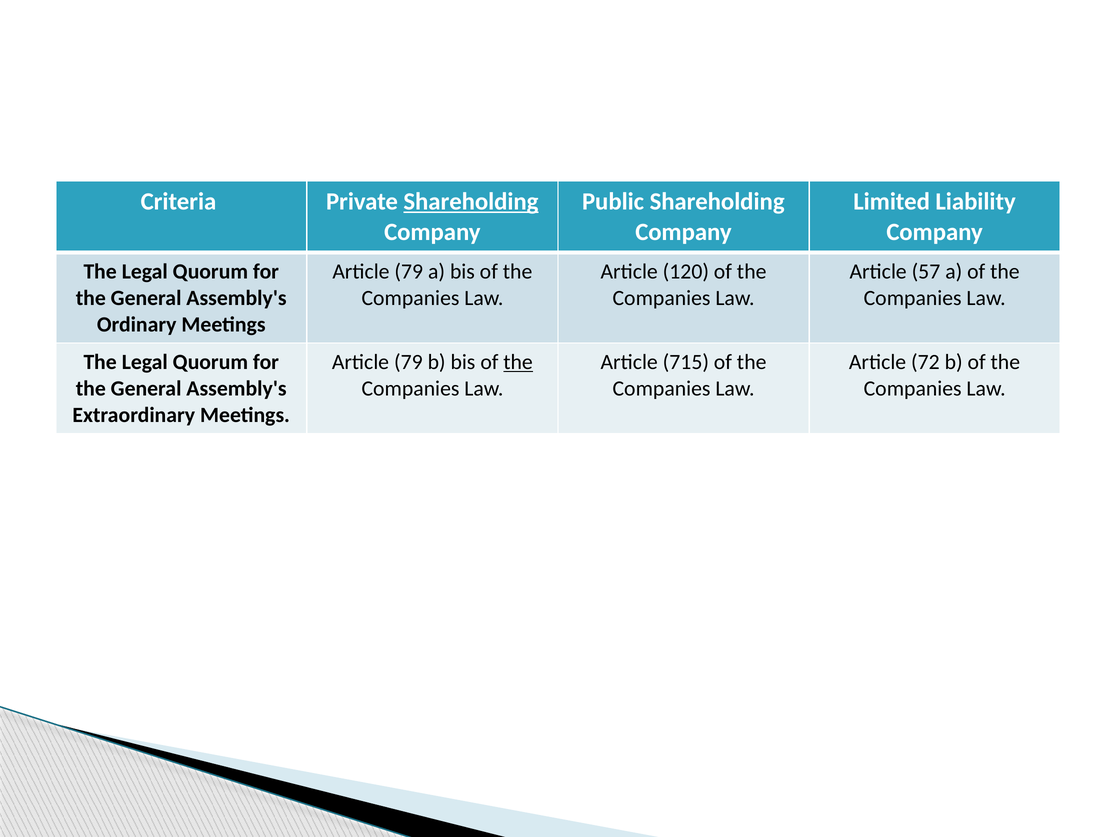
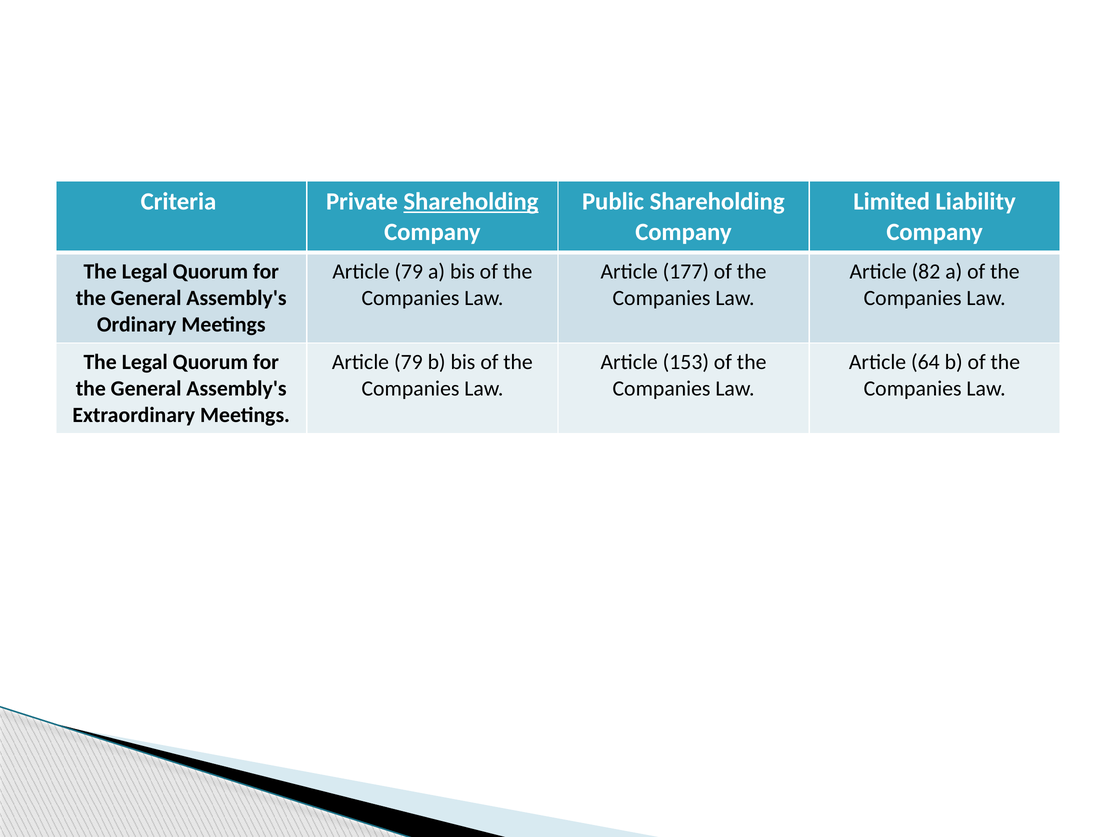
120: 120 -> 177
57: 57 -> 82
the at (518, 362) underline: present -> none
715: 715 -> 153
72: 72 -> 64
